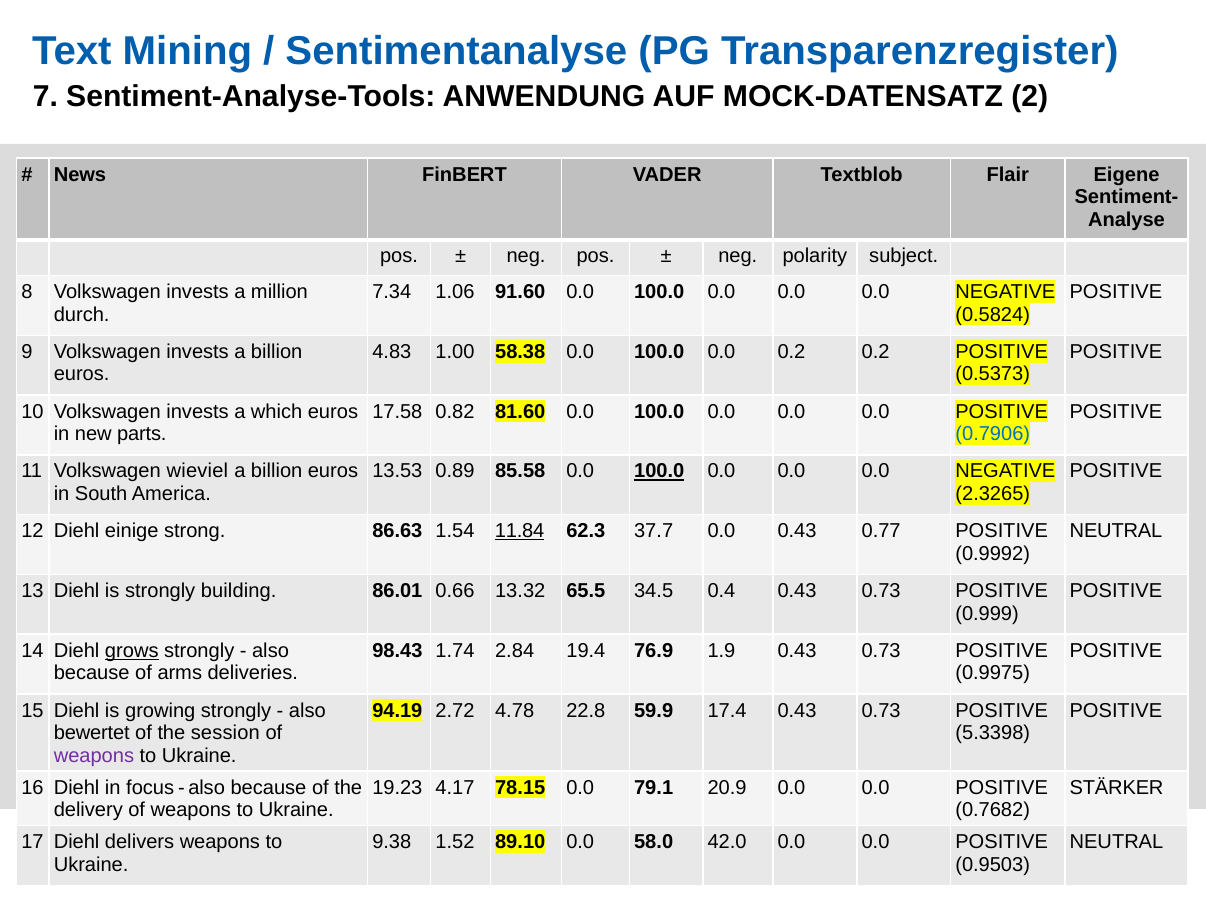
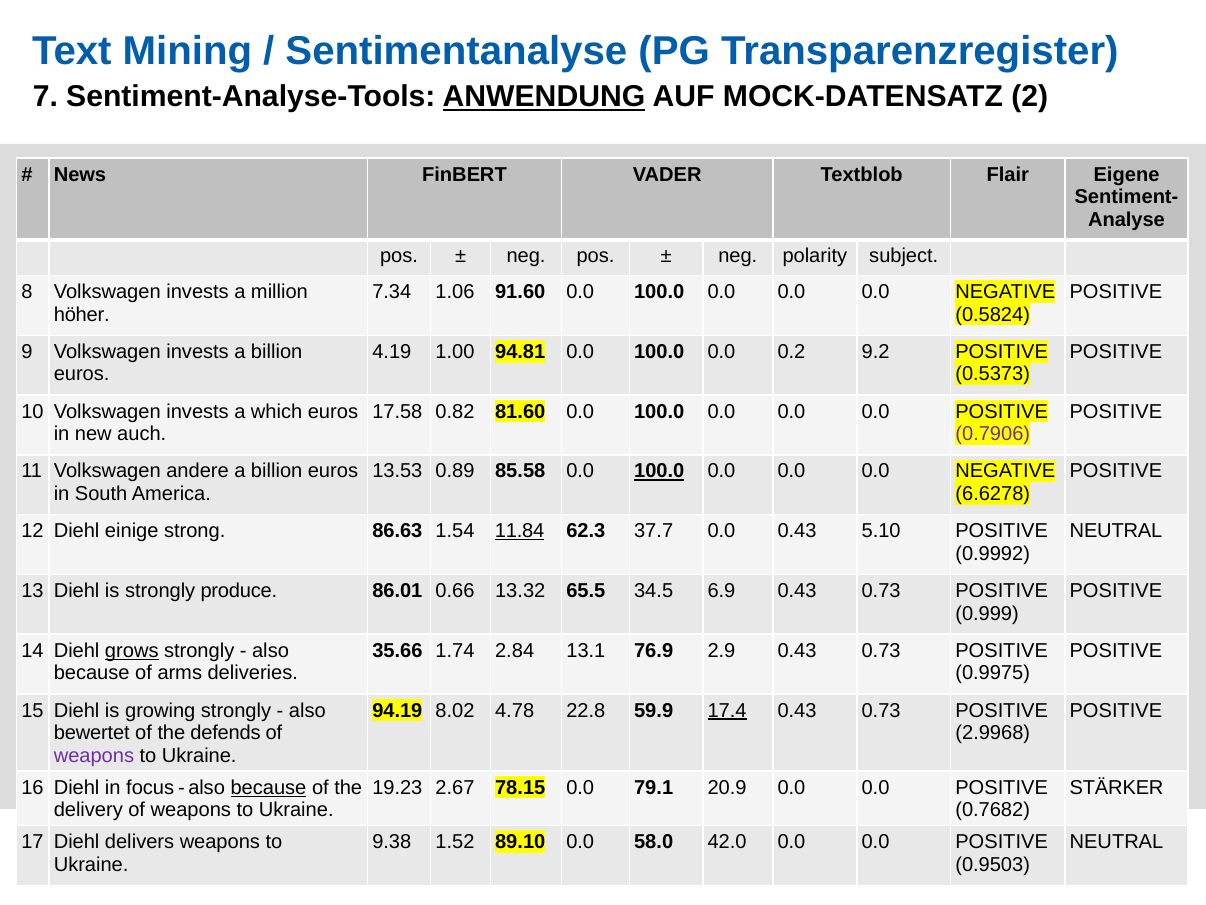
ANWENDUNG underline: none -> present
durch: durch -> höher
4.83: 4.83 -> 4.19
58.38: 58.38 -> 94.81
0.2 0.2: 0.2 -> 9.2
parts: parts -> auch
0.7906 colour: blue -> purple
wieviel: wieviel -> andere
2.3265: 2.3265 -> 6.6278
0.77: 0.77 -> 5.10
building: building -> produce
0.4: 0.4 -> 6.9
98.43: 98.43 -> 35.66
19.4: 19.4 -> 13.1
1.9: 1.9 -> 2.9
2.72: 2.72 -> 8.02
17.4 underline: none -> present
session: session -> defends
5.3398: 5.3398 -> 2.9968
because at (268, 787) underline: none -> present
4.17: 4.17 -> 2.67
